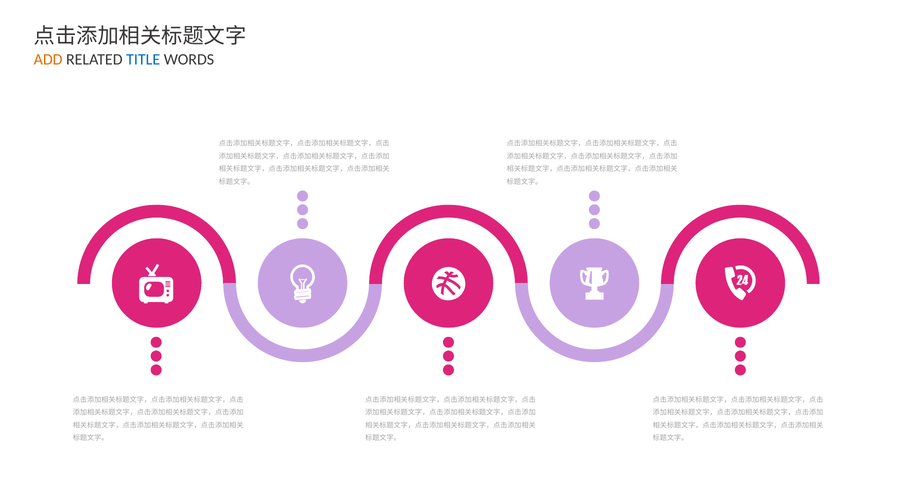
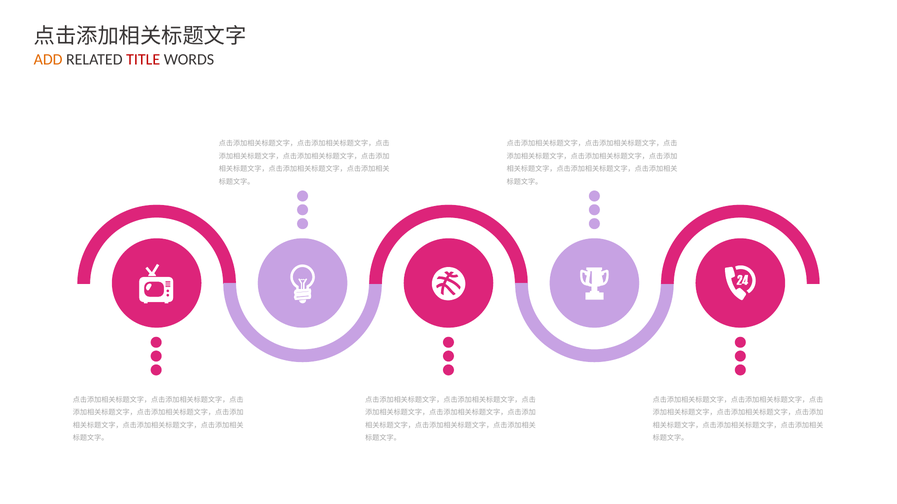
TITLE colour: blue -> red
